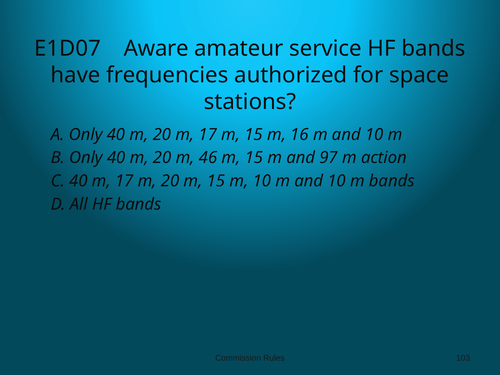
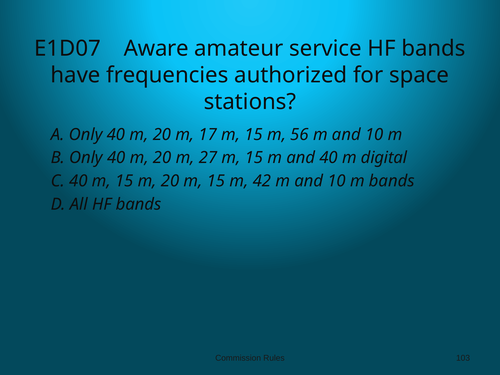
16: 16 -> 56
46: 46 -> 27
and 97: 97 -> 40
action: action -> digital
40 m 17: 17 -> 15
m 10: 10 -> 42
